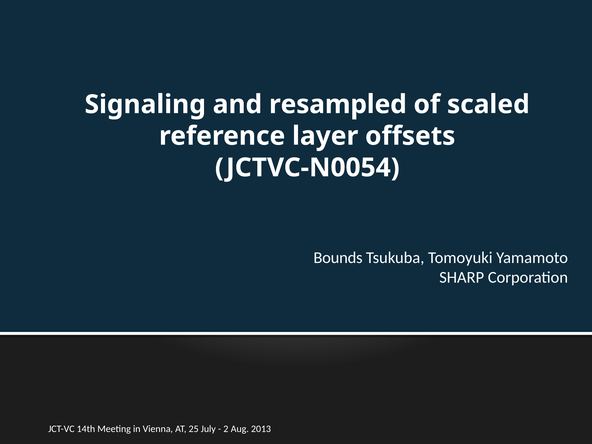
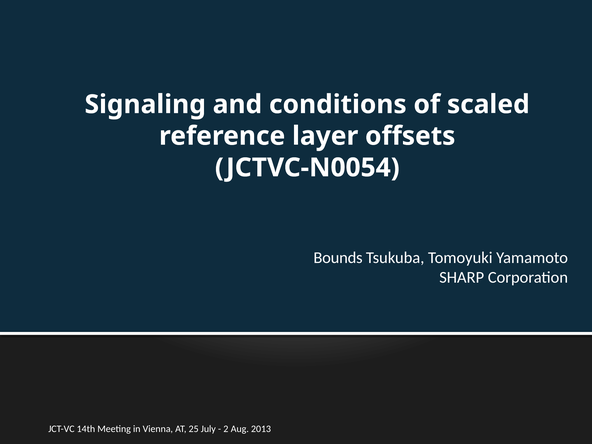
resampled: resampled -> conditions
